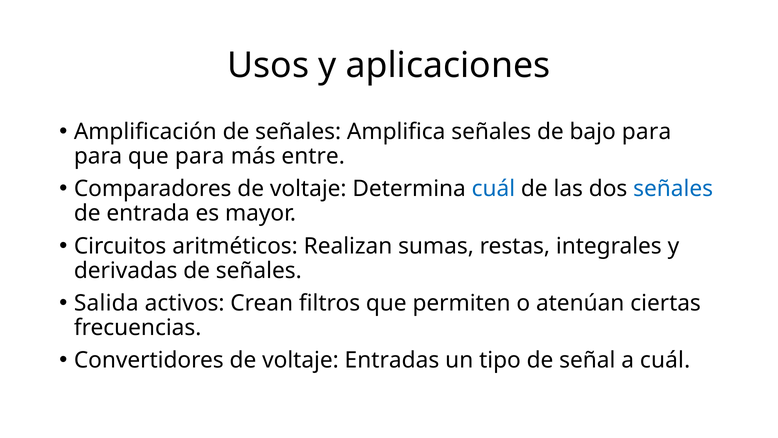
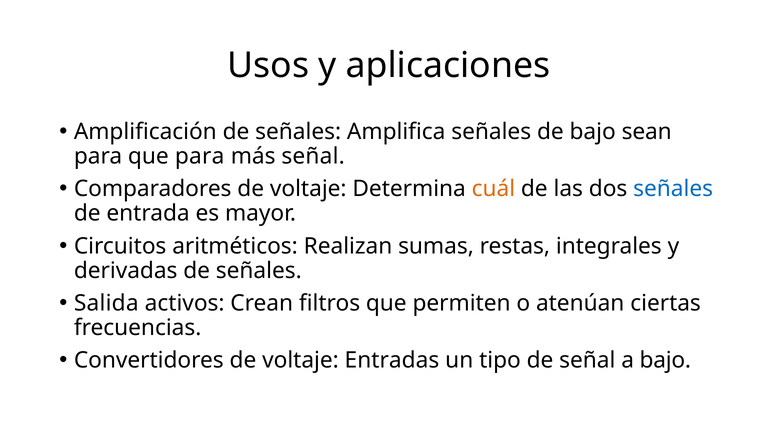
bajo para: para -> sean
más entre: entre -> señal
cuál at (493, 189) colour: blue -> orange
a cuál: cuál -> bajo
